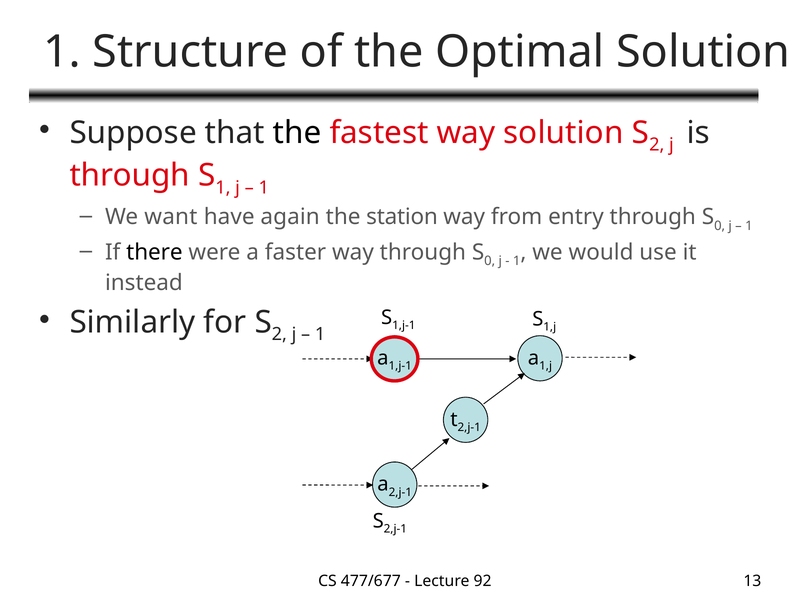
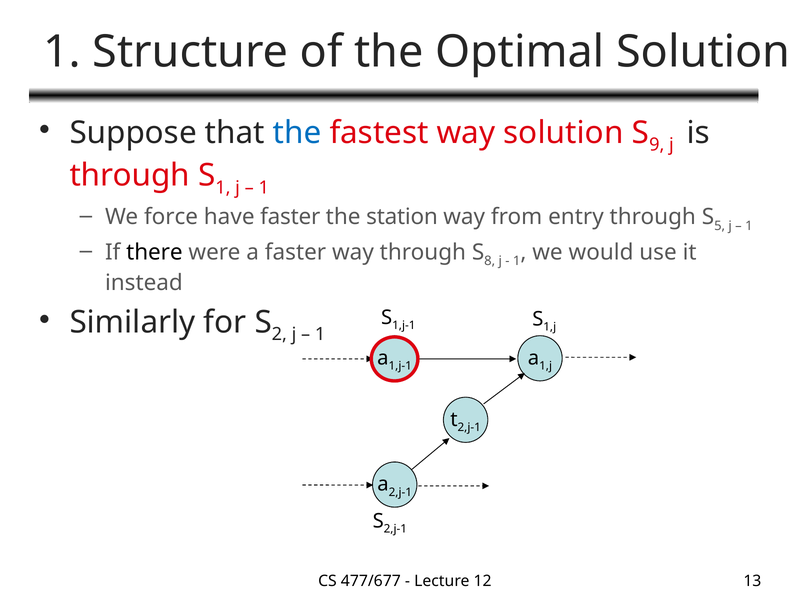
the at (297, 133) colour: black -> blue
2 at (657, 145): 2 -> 9
want: want -> force
have again: again -> faster
0 at (720, 226): 0 -> 5
0 at (490, 261): 0 -> 8
92: 92 -> 12
